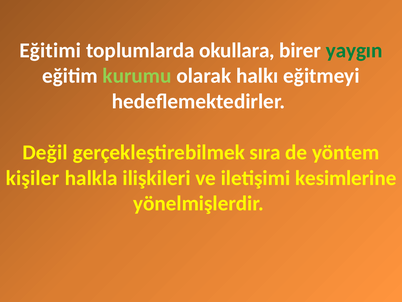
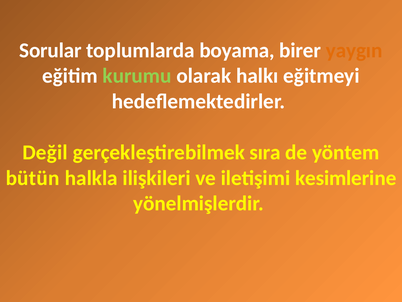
Eğitimi: Eğitimi -> Sorular
okullara: okullara -> boyama
yaygın colour: green -> orange
kişiler: kişiler -> bütün
